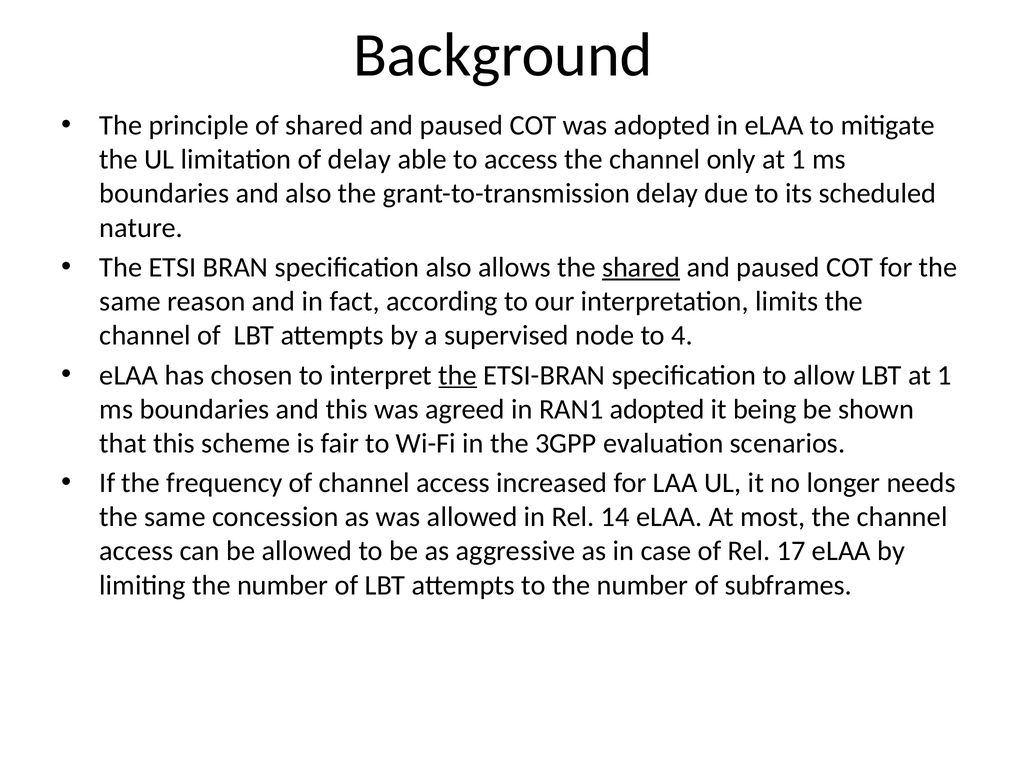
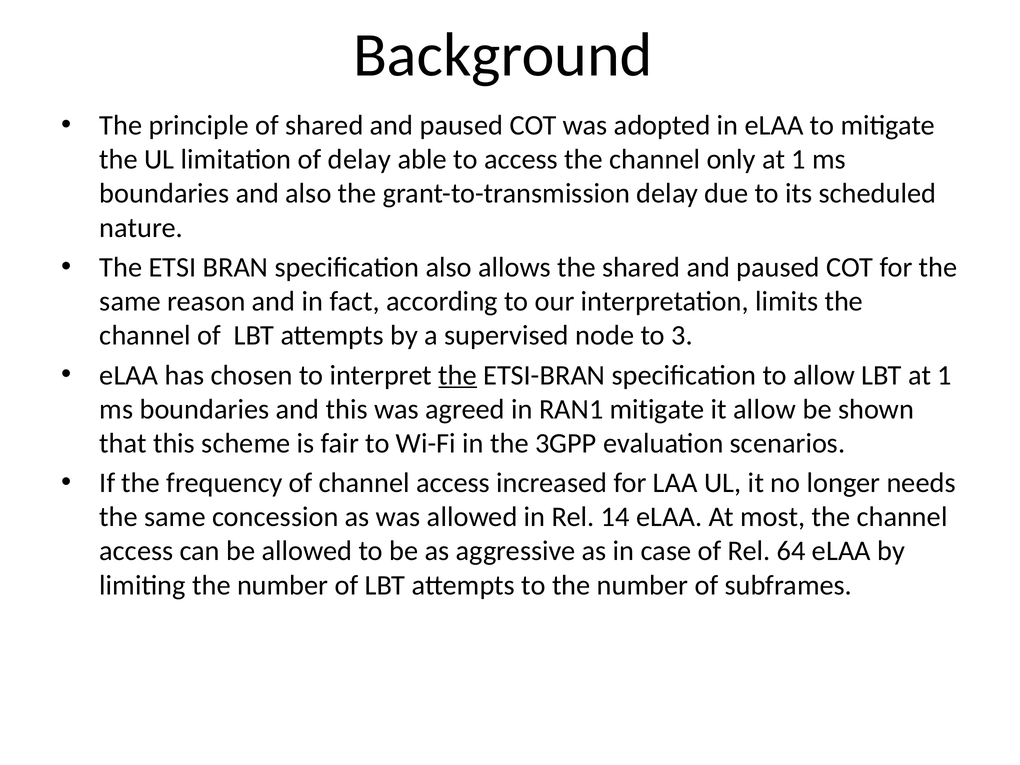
shared at (641, 267) underline: present -> none
4: 4 -> 3
RAN1 adopted: adopted -> mitigate
it being: being -> allow
17: 17 -> 64
